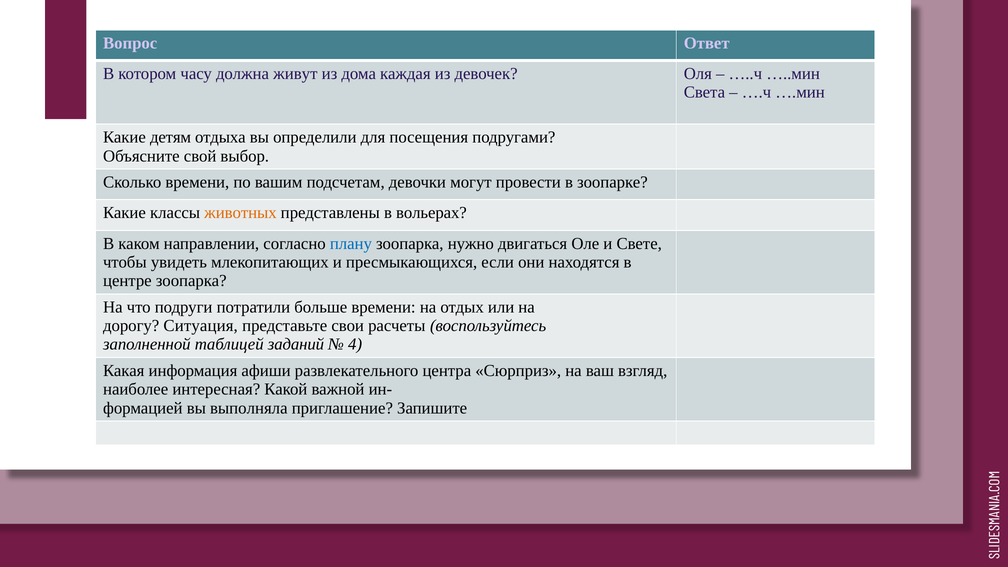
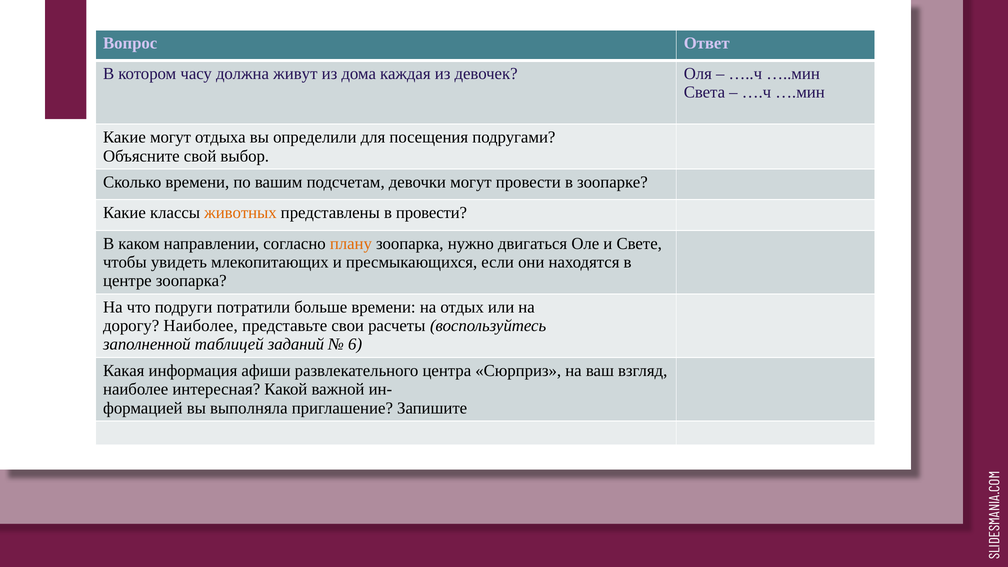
Какие детям: детям -> могут
в вольерах: вольерах -> провести
плану colour: blue -> orange
дорогу Ситуация: Ситуация -> Наиболее
4: 4 -> 6
